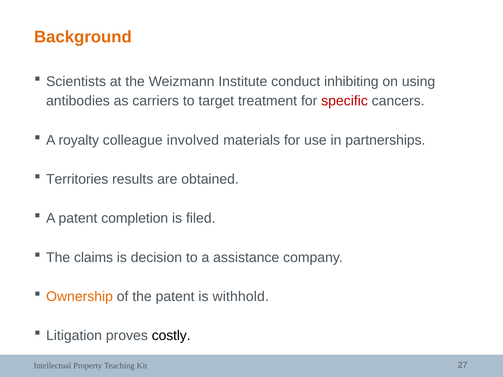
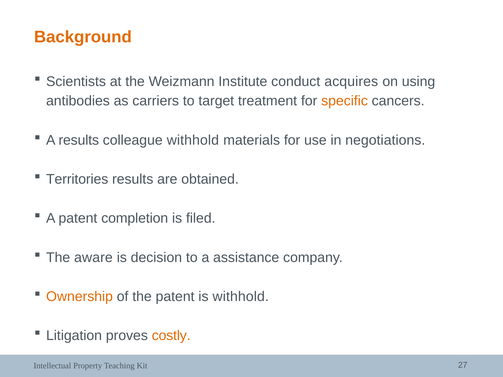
inhibiting: inhibiting -> acquires
specific colour: red -> orange
A royalty: royalty -> results
colleague involved: involved -> withhold
partnerships: partnerships -> negotiations
claims: claims -> aware
costly colour: black -> orange
